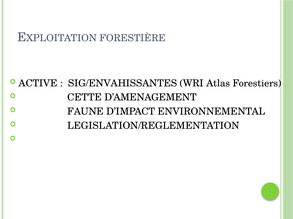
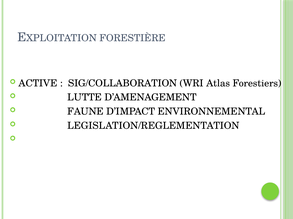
SIG/ENVAHISSANTES: SIG/ENVAHISSANTES -> SIG/COLLABORATION
CETTE: CETTE -> LUTTE
